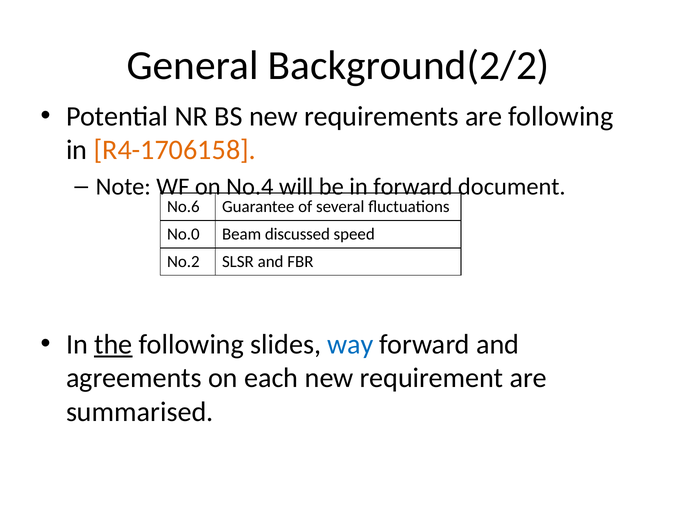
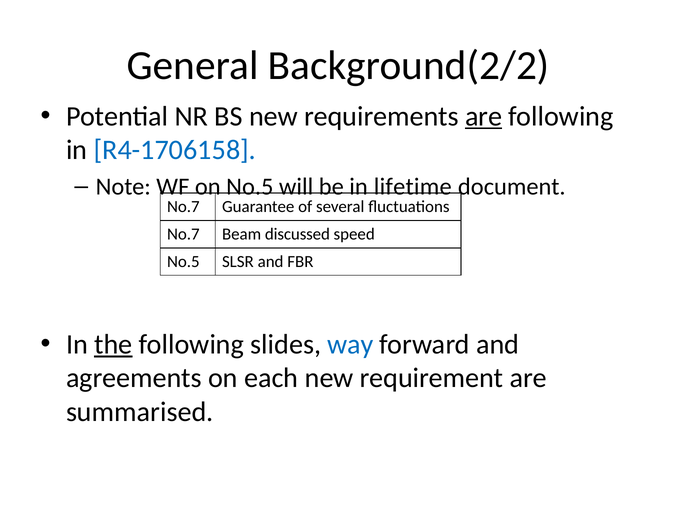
are at (484, 116) underline: none -> present
R4-1706158 colour: orange -> blue
on No.4: No.4 -> No.5
in forward: forward -> lifetime
No.6 at (183, 207): No.6 -> No.7
No.0 at (183, 234): No.0 -> No.7
No.2 at (183, 262): No.2 -> No.5
